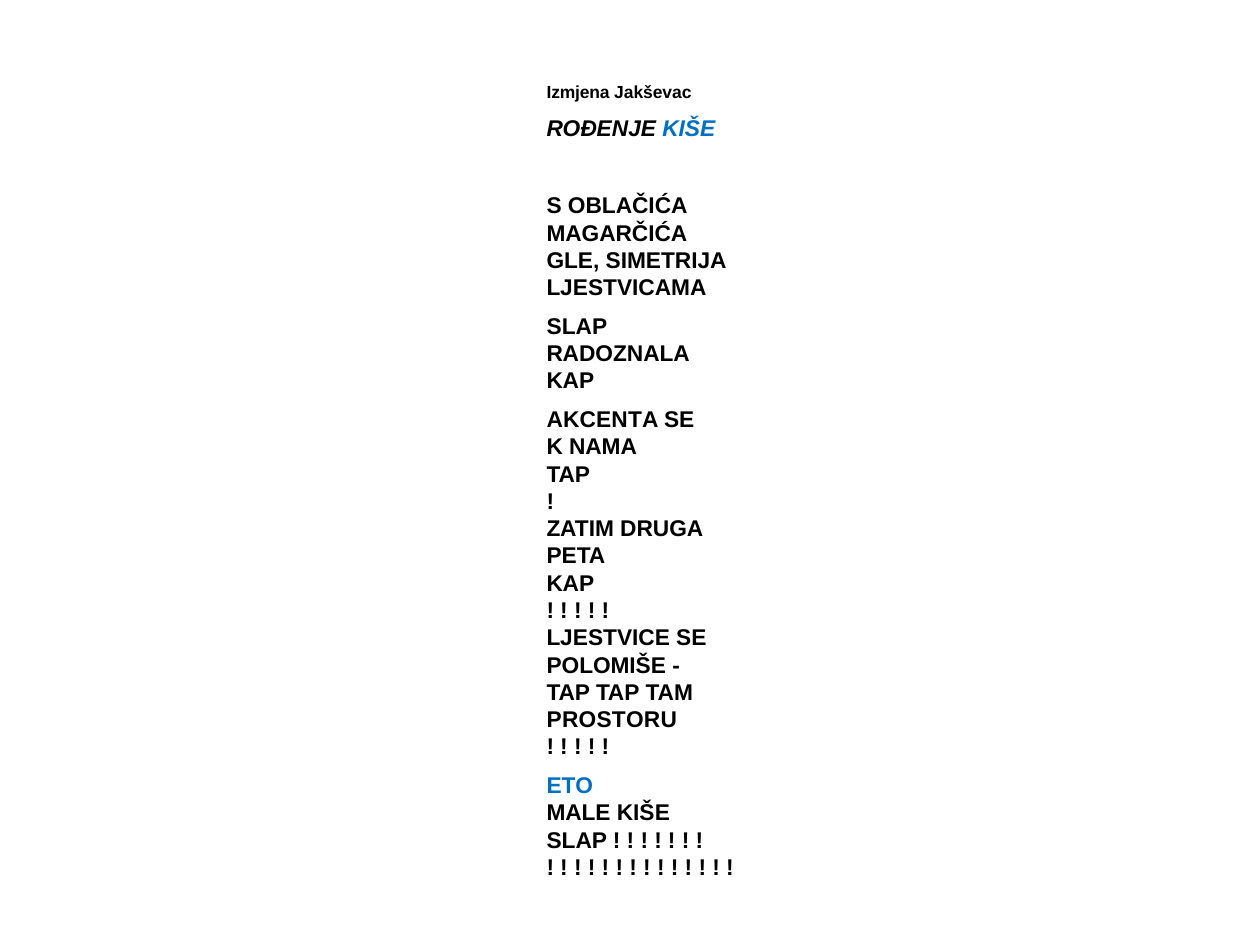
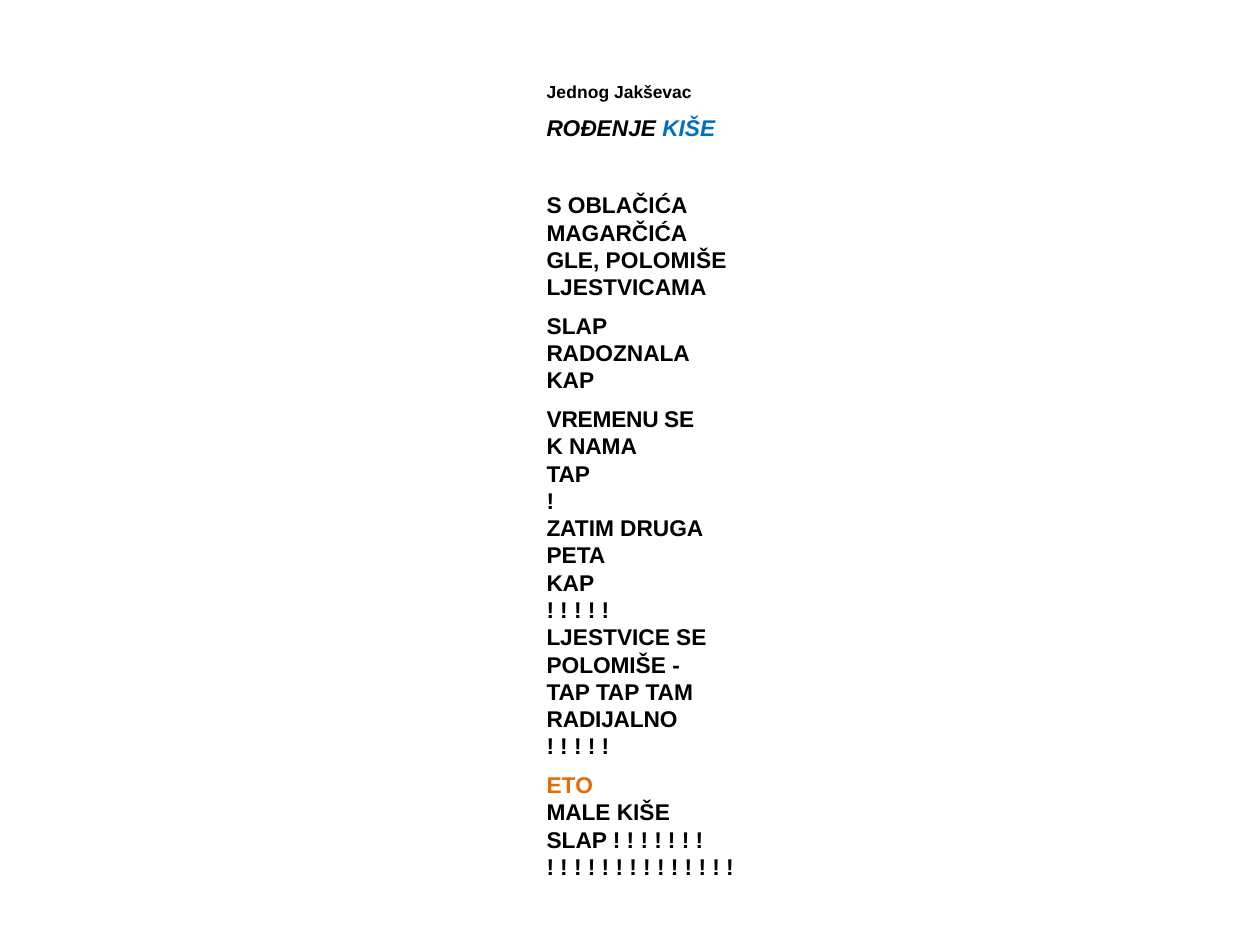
Izmjena: Izmjena -> Jednog
GLE SIMETRIJA: SIMETRIJA -> POLOMIŠE
AKCENTA: AKCENTA -> VREMENU
PROSTORU: PROSTORU -> RADIJALNO
ETO colour: blue -> orange
